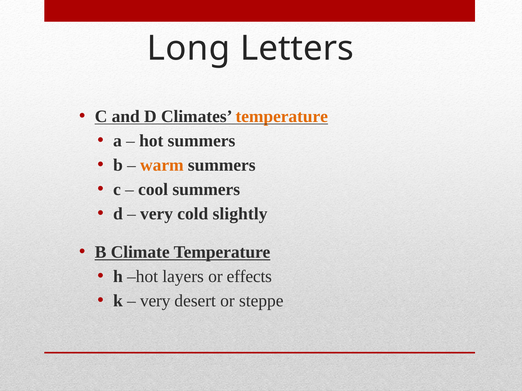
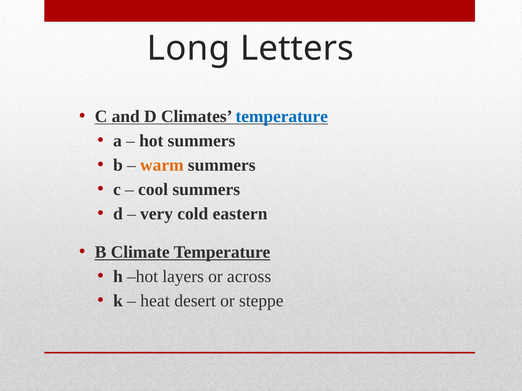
temperature at (282, 116) colour: orange -> blue
slightly: slightly -> eastern
effects: effects -> across
very at (155, 301): very -> heat
